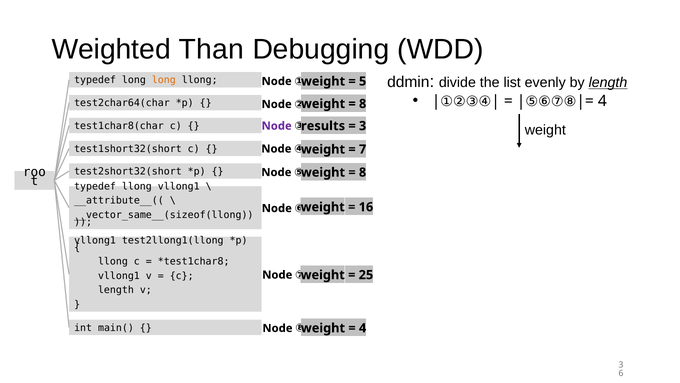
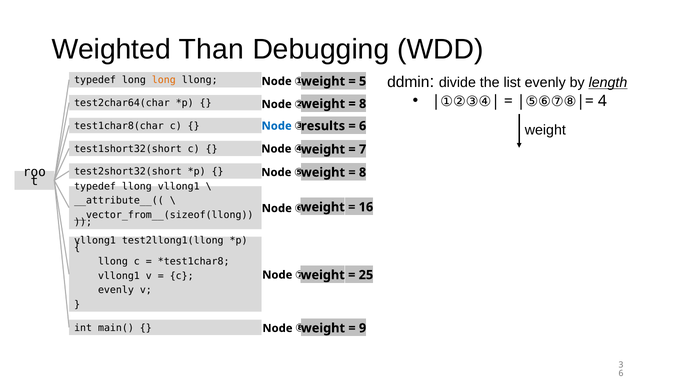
3 at (363, 126): 3 -> 6
Node at (277, 126) colour: purple -> blue
__vector_same__(sizeof(llong: __vector_same__(sizeof(llong -> __vector_from__(sizeof(llong
length at (116, 290): length -> evenly
4 at (363, 328): 4 -> 9
